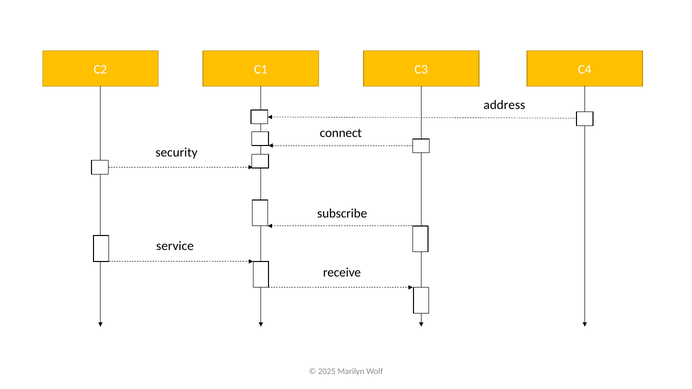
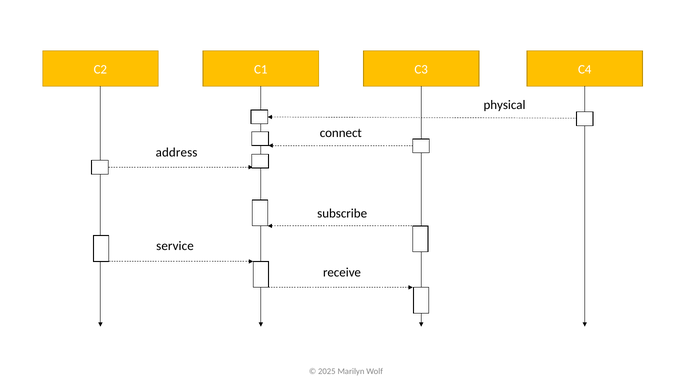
address: address -> physical
security: security -> address
